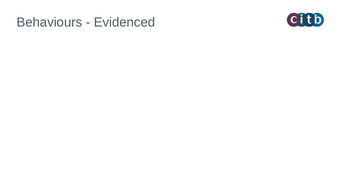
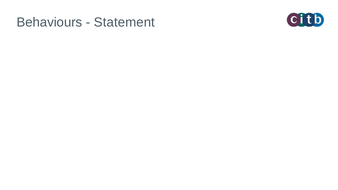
Evidenced: Evidenced -> Statement
